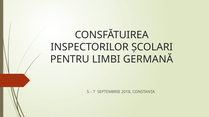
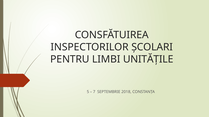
GERMANĂ: GERMANĂ -> UNITĂȚILE
